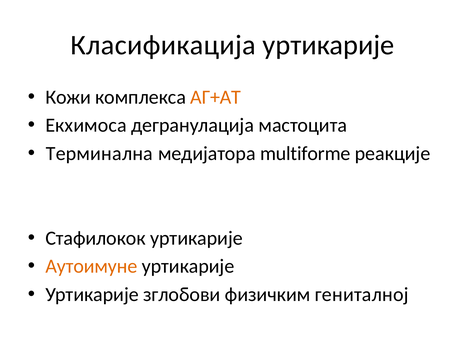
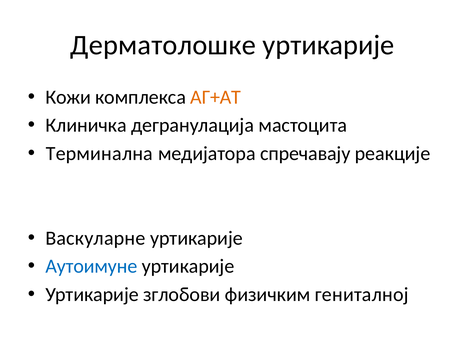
Класификација: Класификација -> Дерматолошке
Екхимоса: Екхимоса -> Клиничка
multiforme: multiforme -> спречавају
Стафилокок: Стафилокок -> Васкуларне
Аутоимуне colour: orange -> blue
